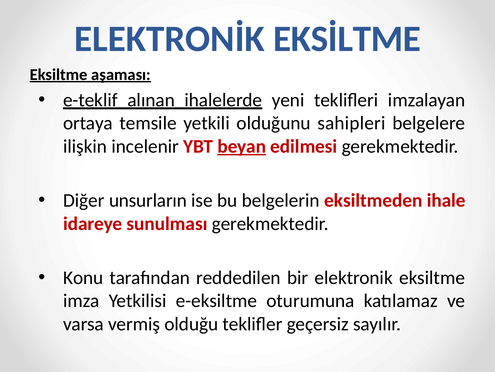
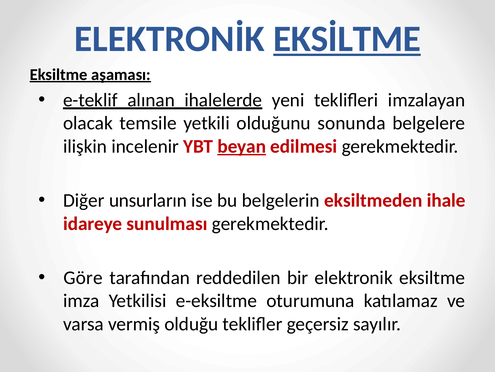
EKSİLTME underline: none -> present
ortaya: ortaya -> olacak
sahipleri: sahipleri -> sonunda
Konu: Konu -> Göre
